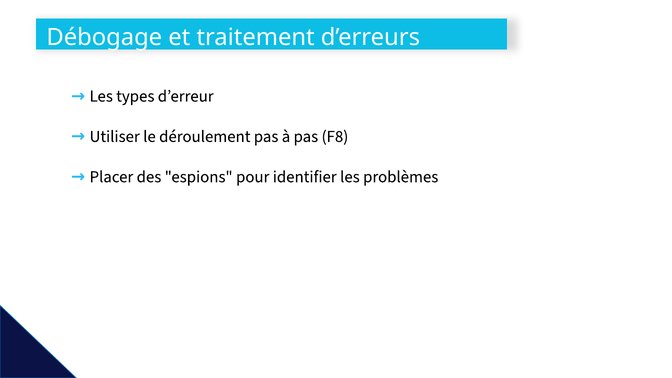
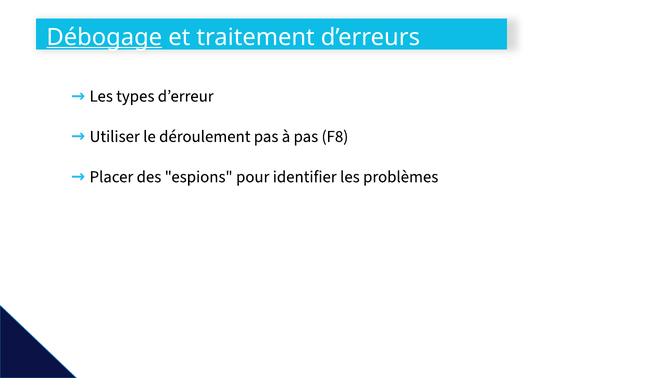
Débogage underline: none -> present
